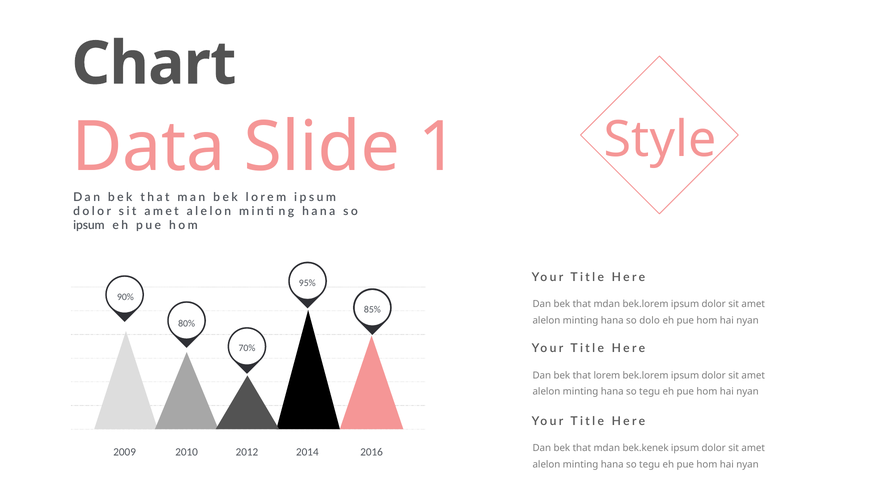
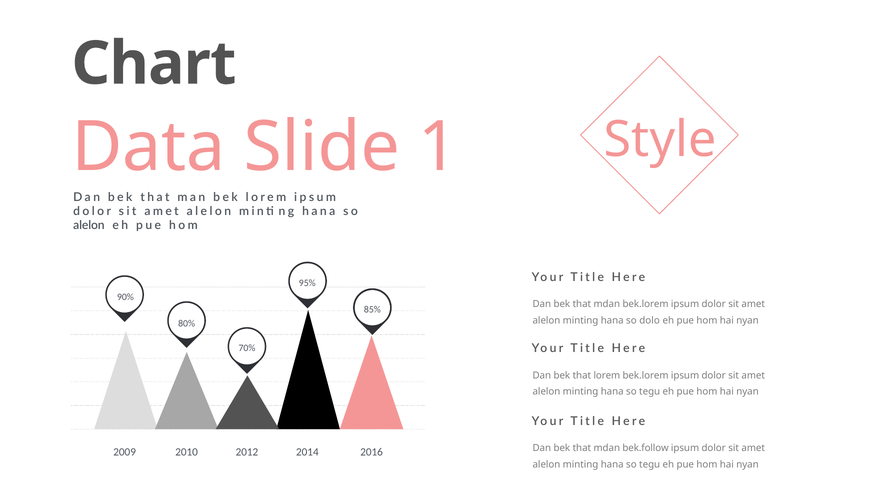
ipsum at (89, 225): ipsum -> alelon
bek.kenek: bek.kenek -> bek.follow
